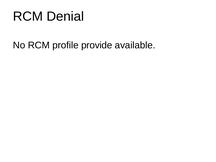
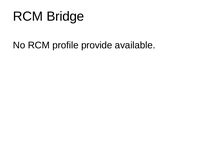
Denial: Denial -> Bridge
